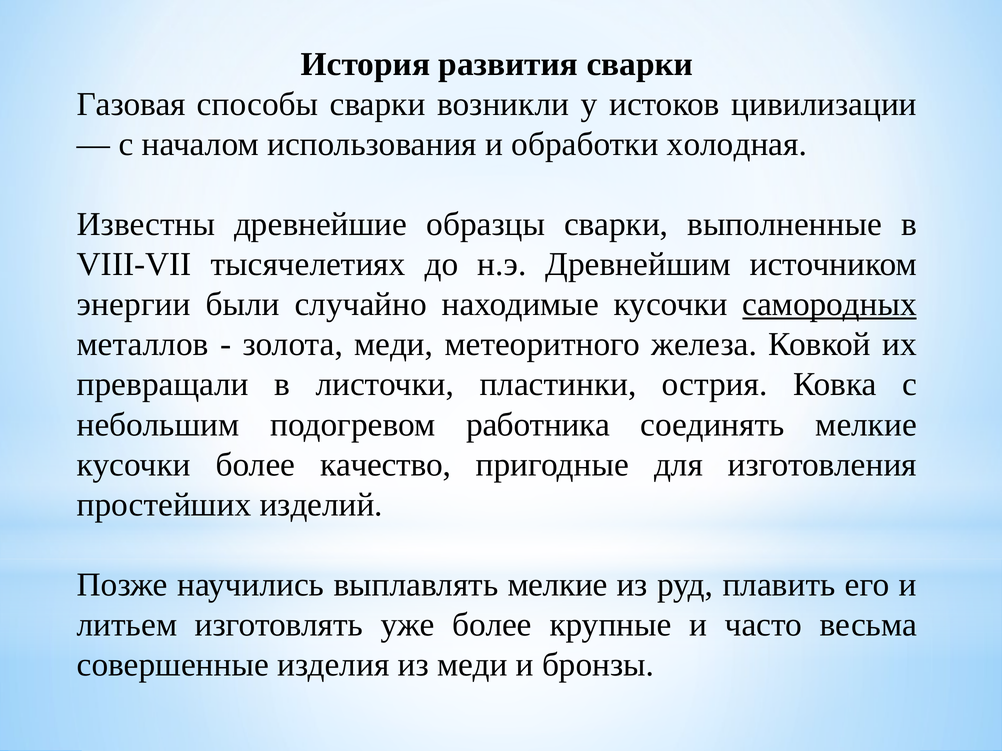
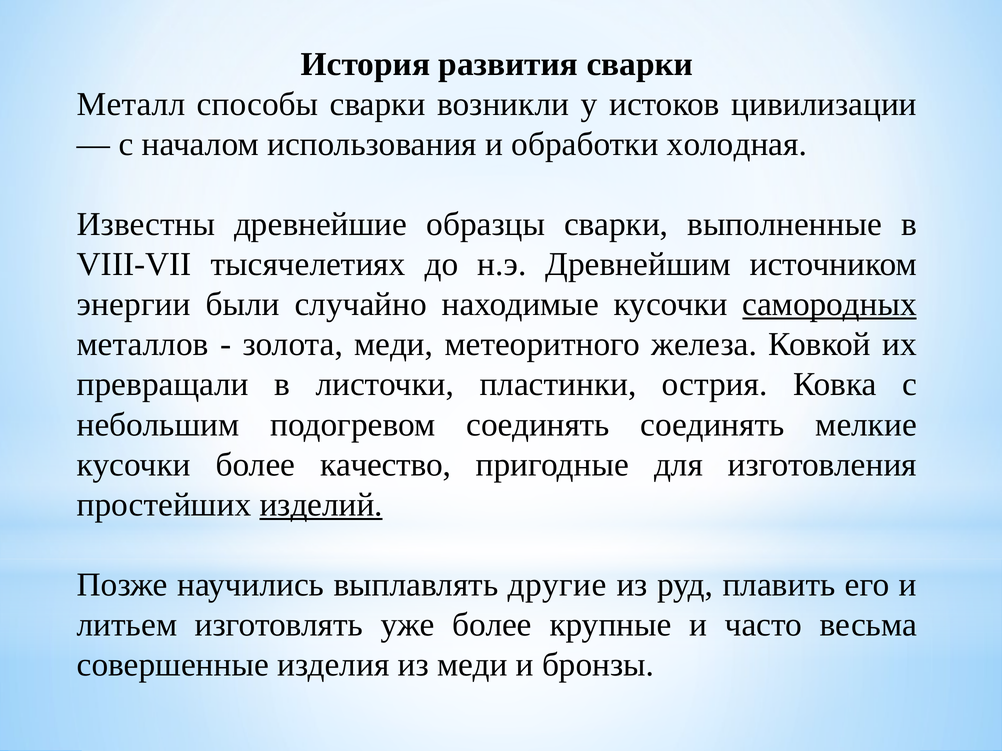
Газовая: Газовая -> Металл
подогревом работника: работника -> соединять
изделий underline: none -> present
выплавлять мелкие: мелкие -> другие
